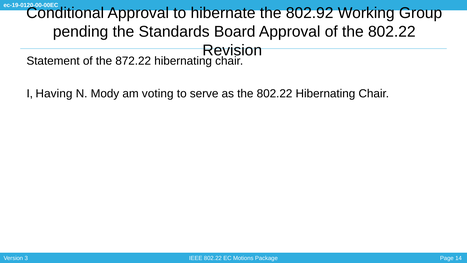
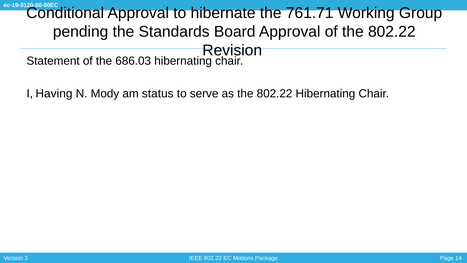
802.92: 802.92 -> 761.71
872.22: 872.22 -> 686.03
voting: voting -> status
